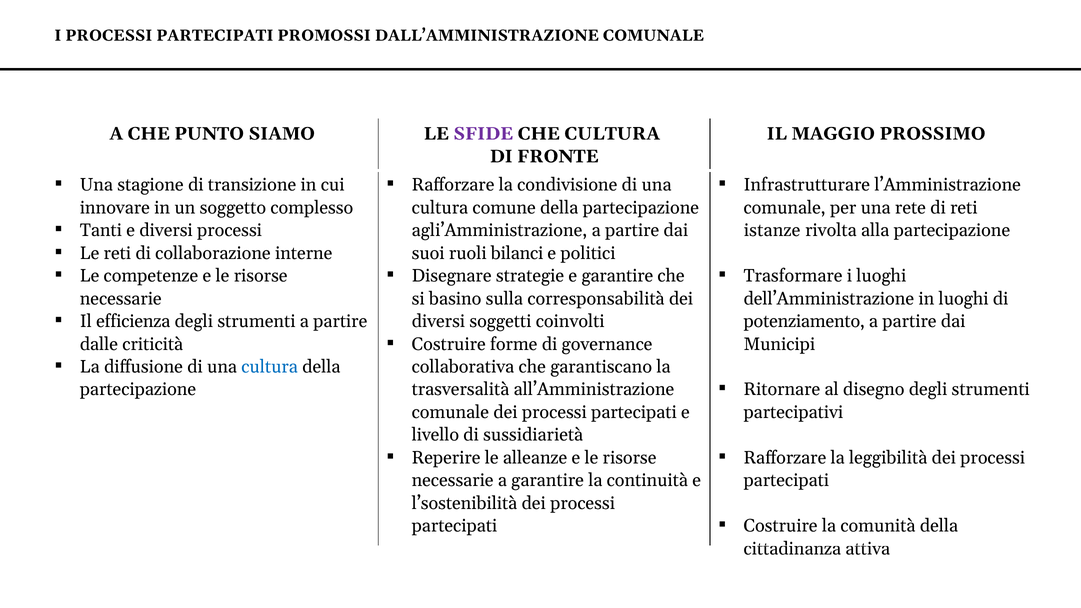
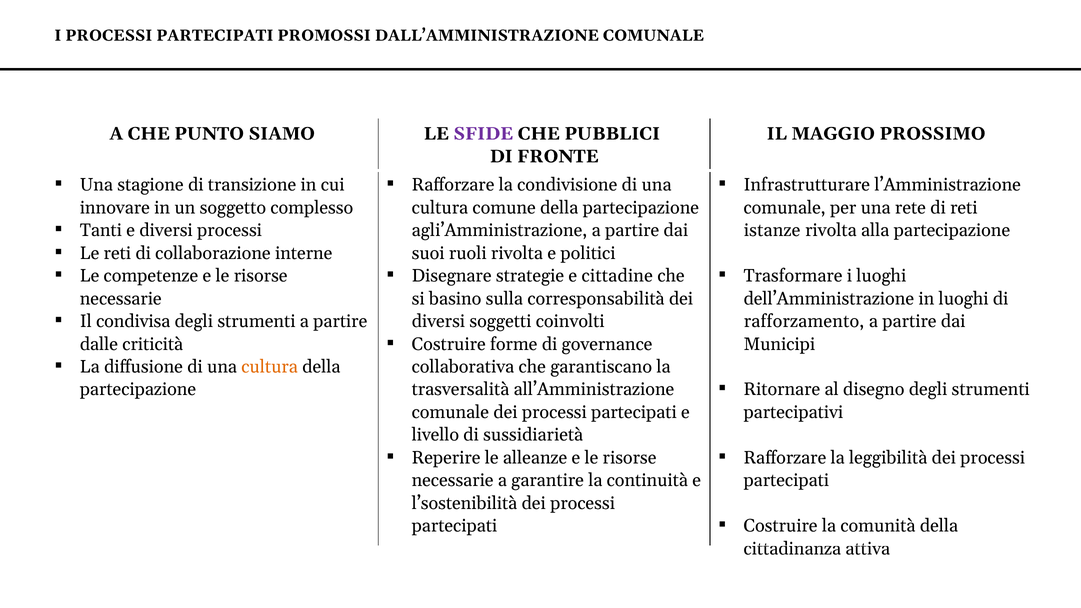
CHE CULTURA: CULTURA -> PUBBLICI
ruoli bilanci: bilanci -> rivolta
e garantire: garantire -> cittadine
efficienza: efficienza -> condivisa
potenziamento: potenziamento -> rafforzamento
cultura at (270, 367) colour: blue -> orange
